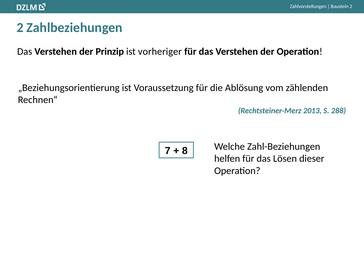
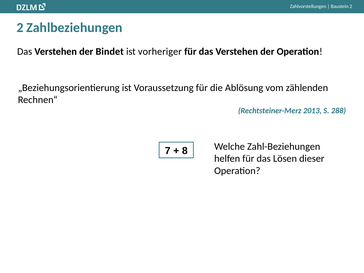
Prinzip: Prinzip -> Bindet
